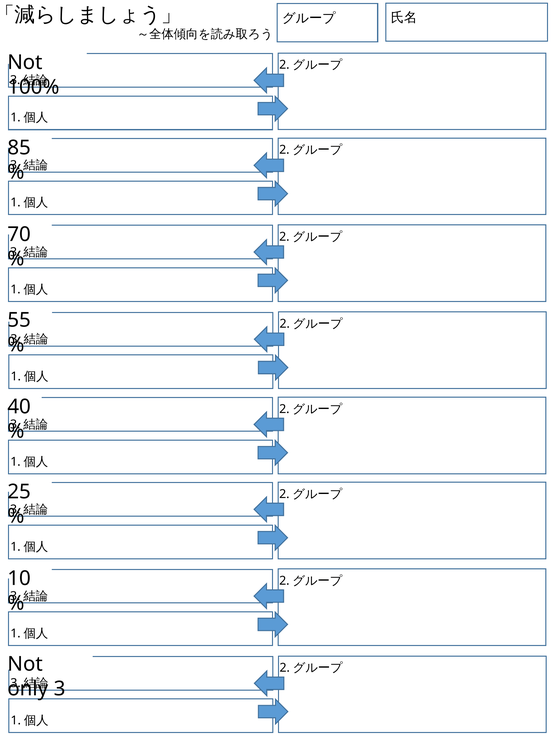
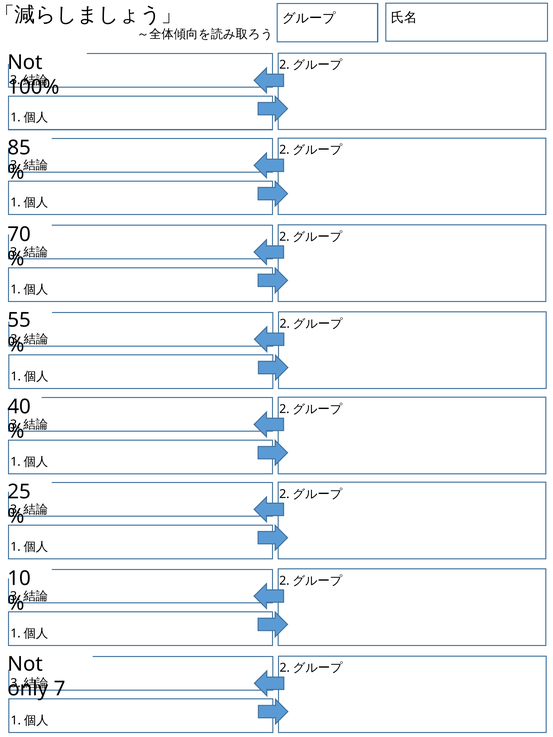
3: 3 -> 7
